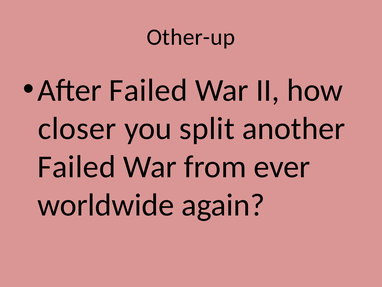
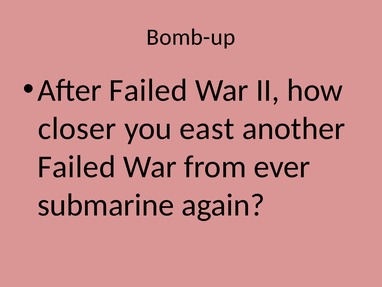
Other-up: Other-up -> Bomb-up
split: split -> east
worldwide: worldwide -> submarine
